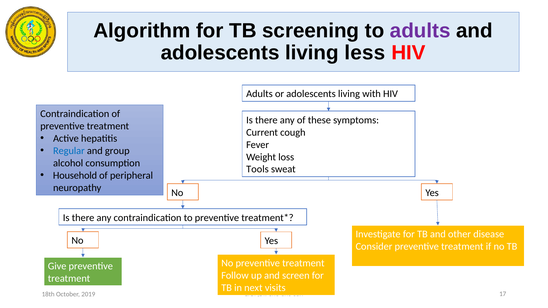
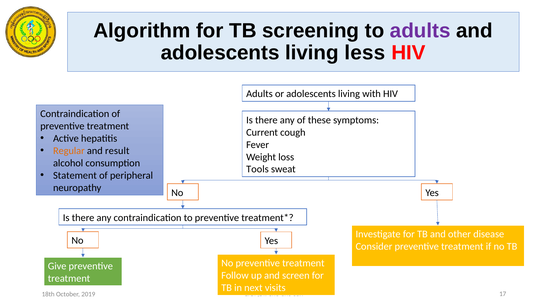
Regular colour: blue -> orange
group: group -> result
Household: Household -> Statement
